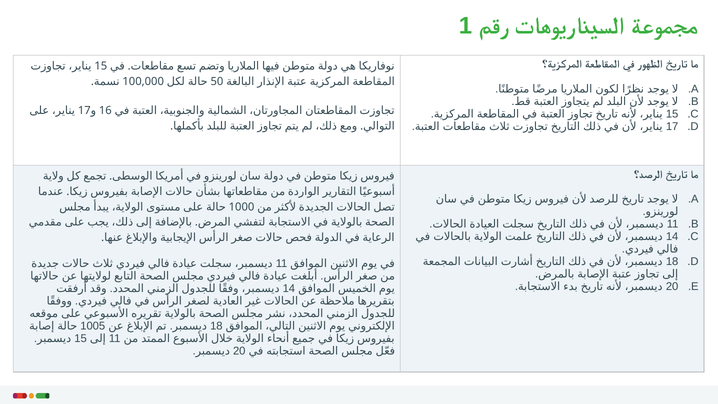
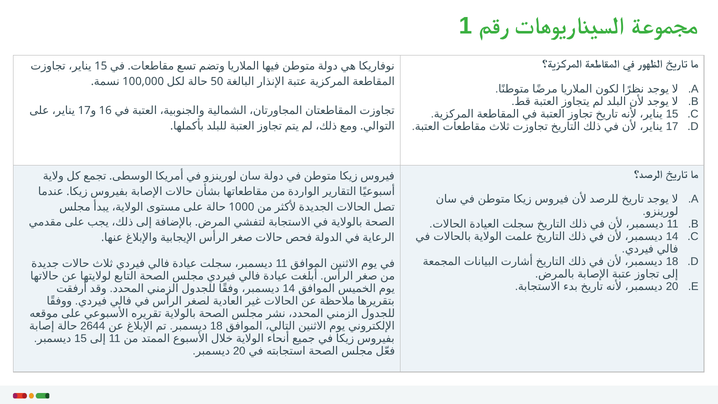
1005: 1005 -> 2644
